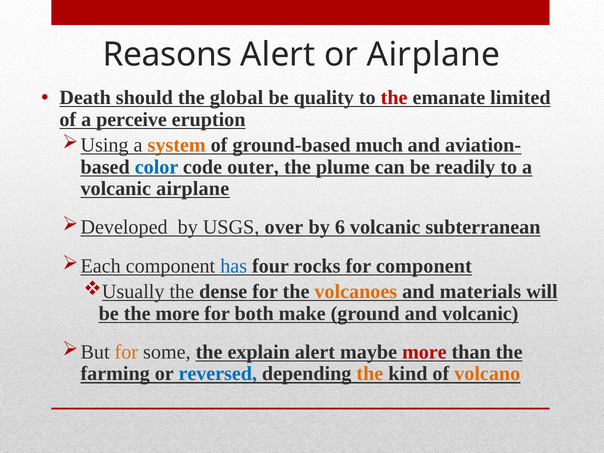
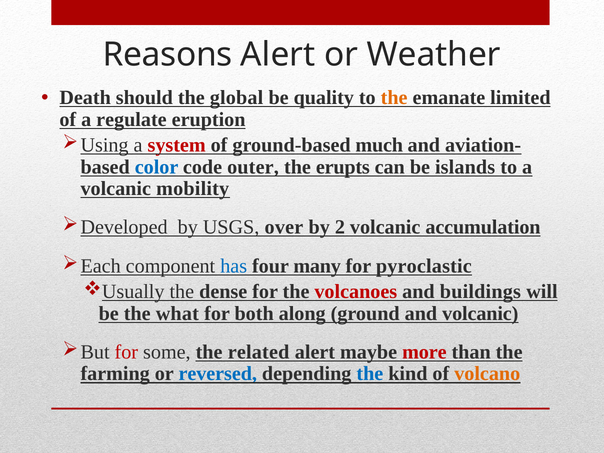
or Airplane: Airplane -> Weather
the at (394, 98) colour: red -> orange
perceive: perceive -> regulate
system colour: orange -> red
plume: plume -> erupts
readily: readily -> islands
volcanic airplane: airplane -> mobility
6: 6 -> 2
subterranean: subterranean -> accumulation
rocks: rocks -> many
for component: component -> pyroclastic
volcanoes colour: orange -> red
materials: materials -> buildings
the more: more -> what
make: make -> along
for at (126, 352) colour: orange -> red
explain: explain -> related
the at (370, 374) colour: orange -> blue
